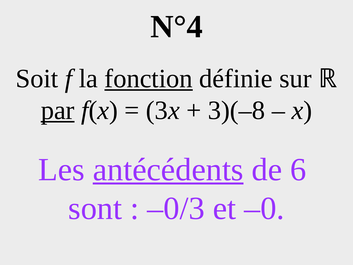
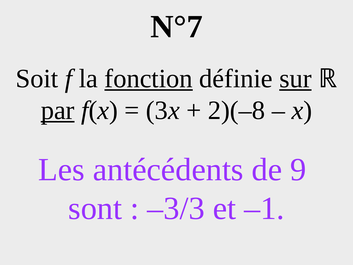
N°4: N°4 -> N°7
sur underline: none -> present
3)(–8: 3)(–8 -> 2)(–8
antécédents underline: present -> none
6: 6 -> 9
–0/3: –0/3 -> –3/3
–0: –0 -> –1
